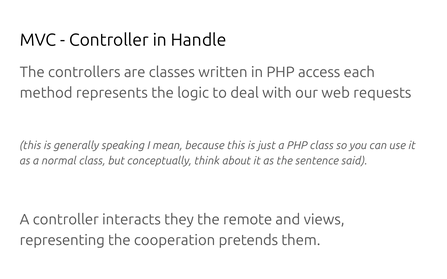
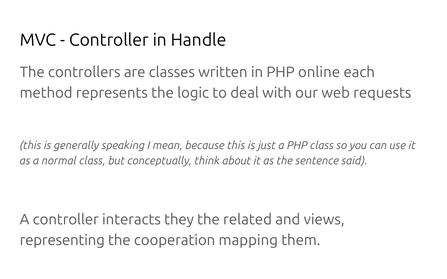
access: access -> online
remote: remote -> related
pretends: pretends -> mapping
